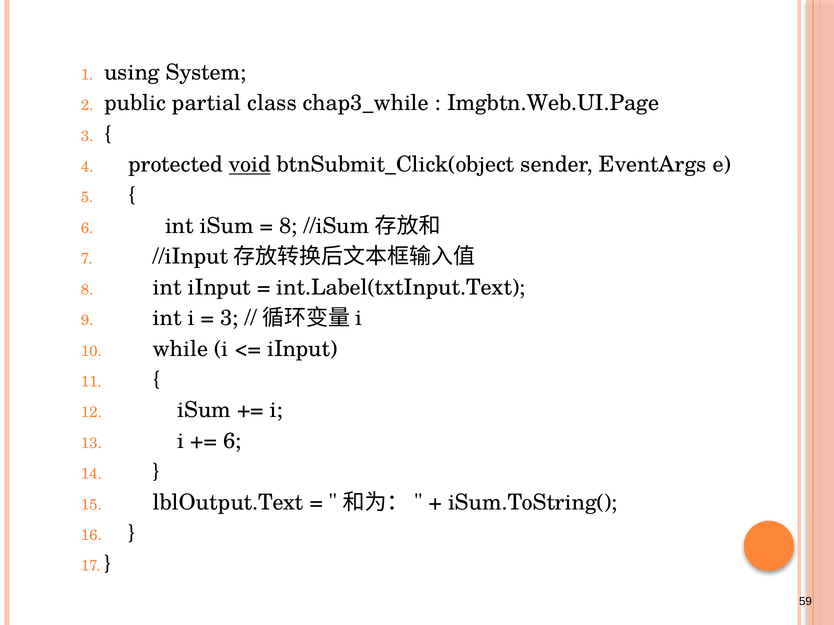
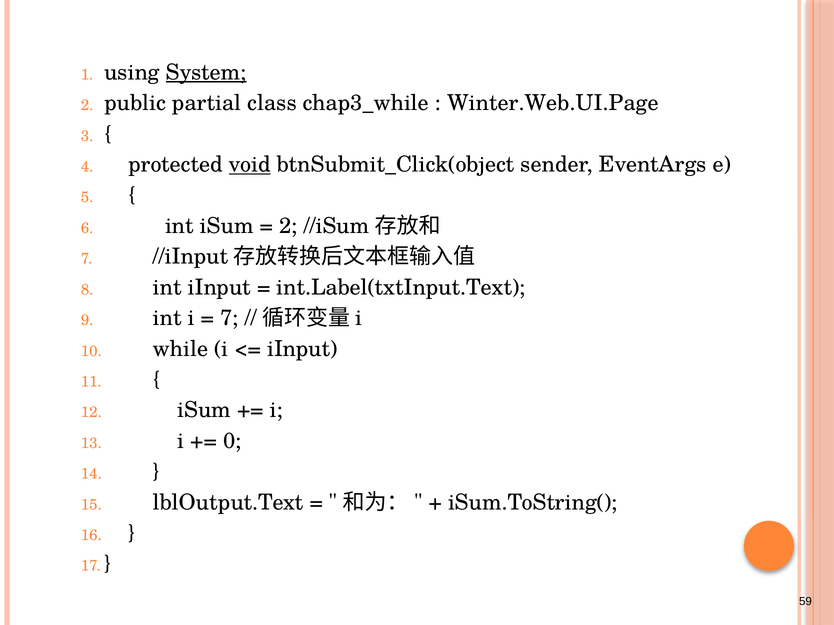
System underline: none -> present
Imgbtn.Web.UI.Page: Imgbtn.Web.UI.Page -> Winter.Web.UI.Page
8 at (288, 226): 8 -> 2
3 at (229, 318): 3 -> 7
6 at (232, 441): 6 -> 0
